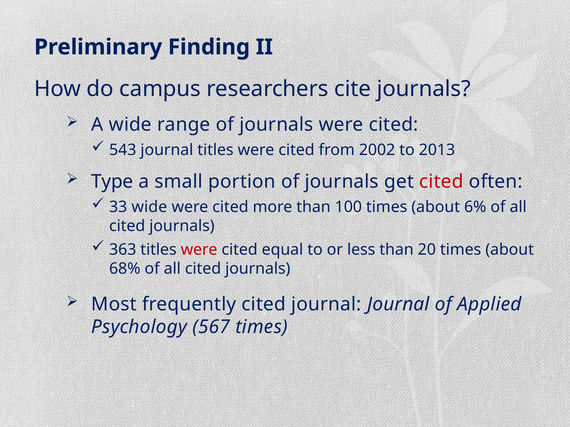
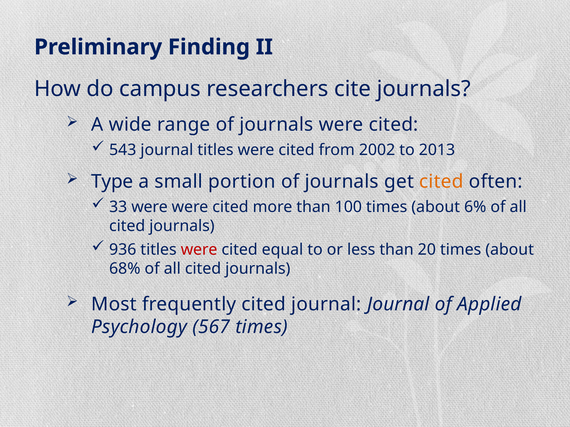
cited at (441, 182) colour: red -> orange
33 wide: wide -> were
363: 363 -> 936
